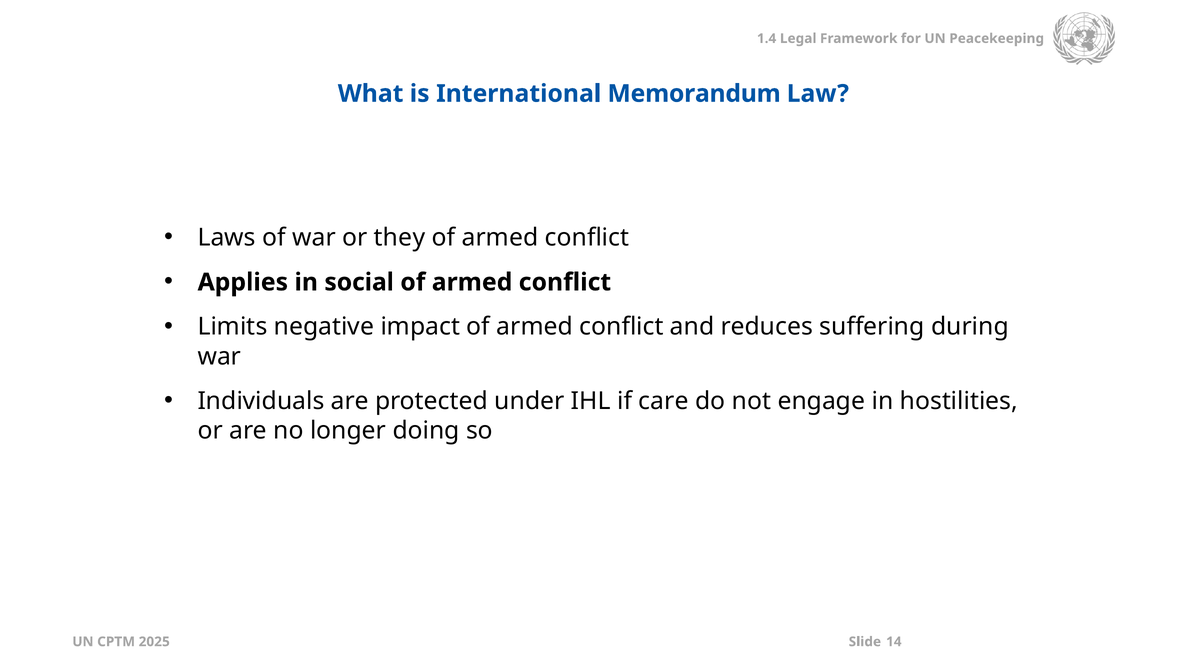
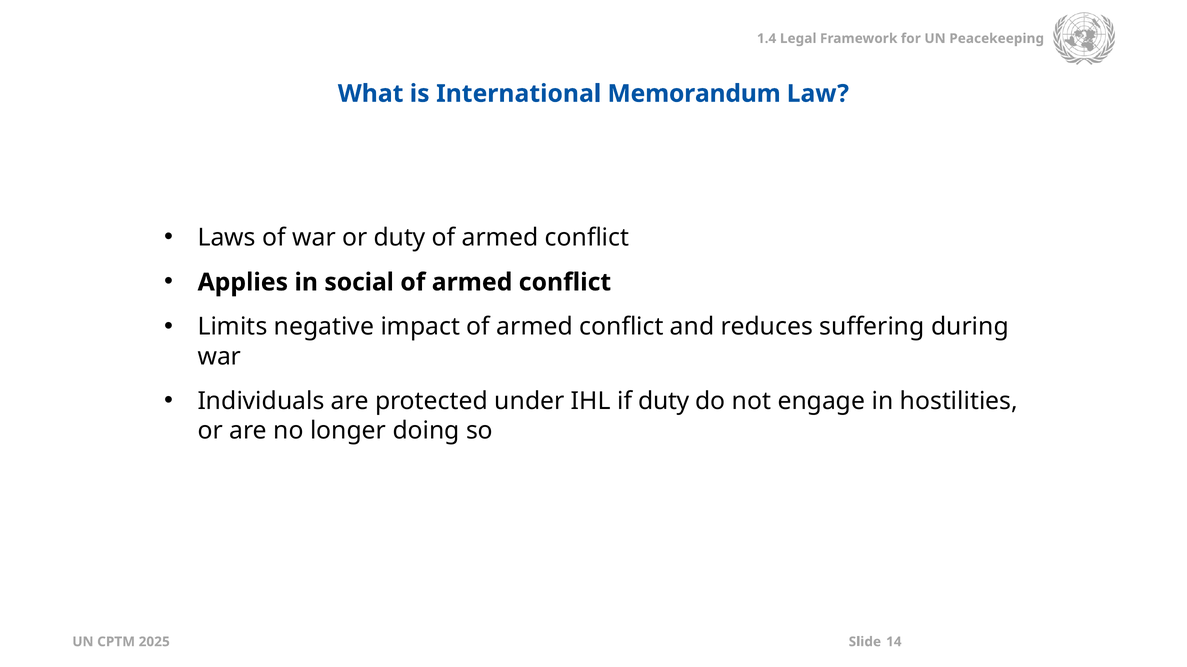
or they: they -> duty
if care: care -> duty
